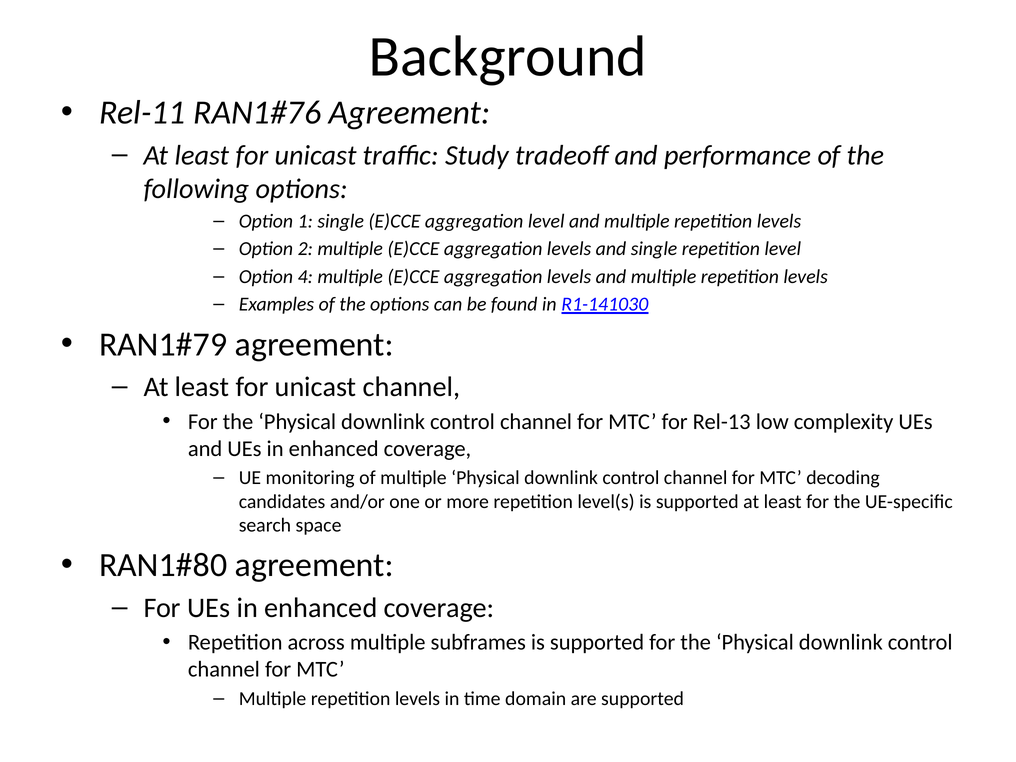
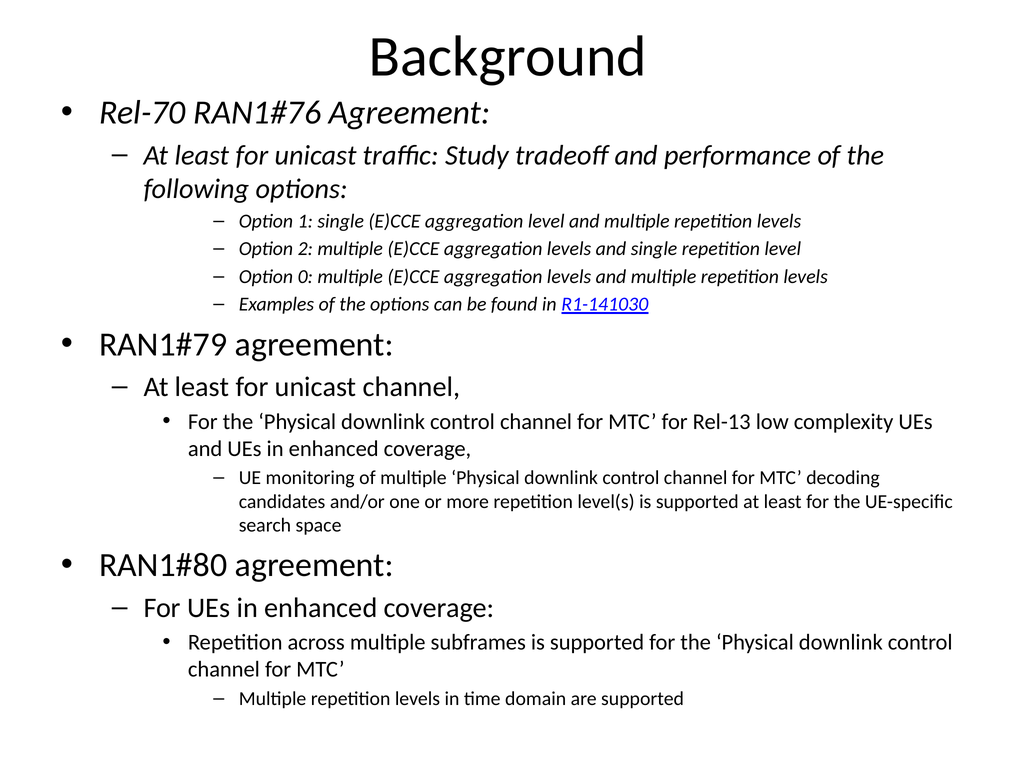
Rel-11: Rel-11 -> Rel-70
4: 4 -> 0
